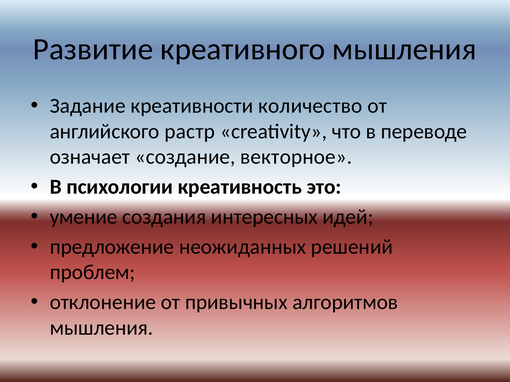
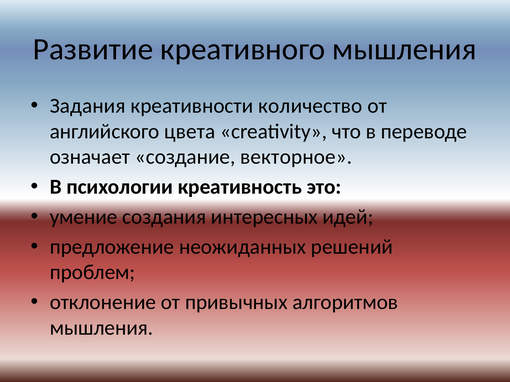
Задание: Задание -> Задания
растр: растр -> цвета
